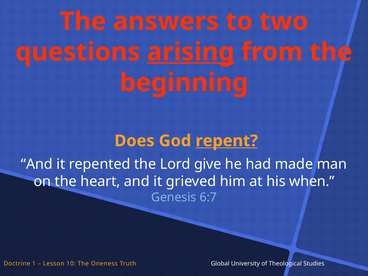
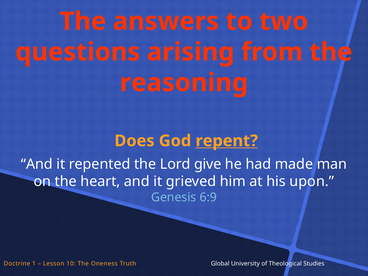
arising underline: present -> none
beginning: beginning -> reasoning
when: when -> upon
6:7: 6:7 -> 6:9
